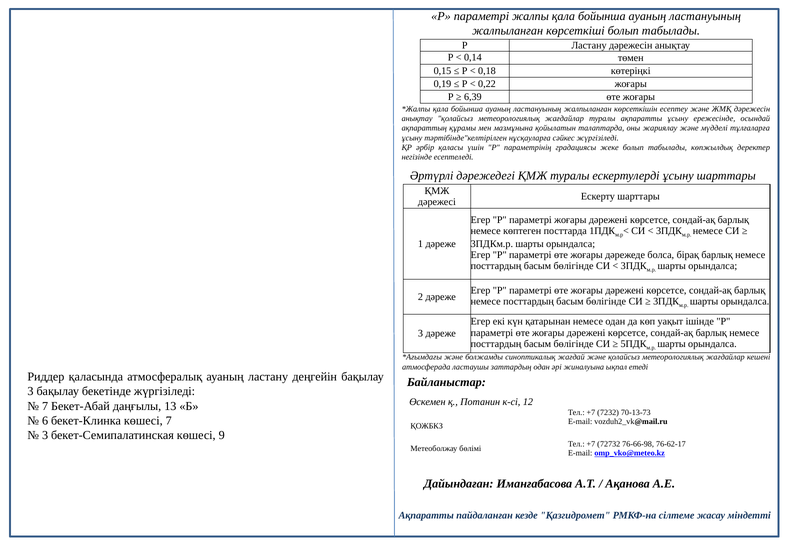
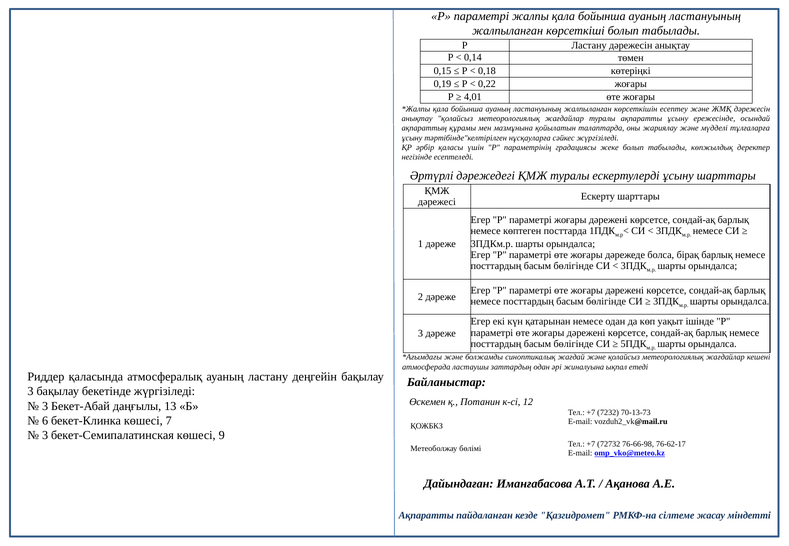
6,39: 6,39 -> 4,01
7 at (45, 406): 7 -> 3
